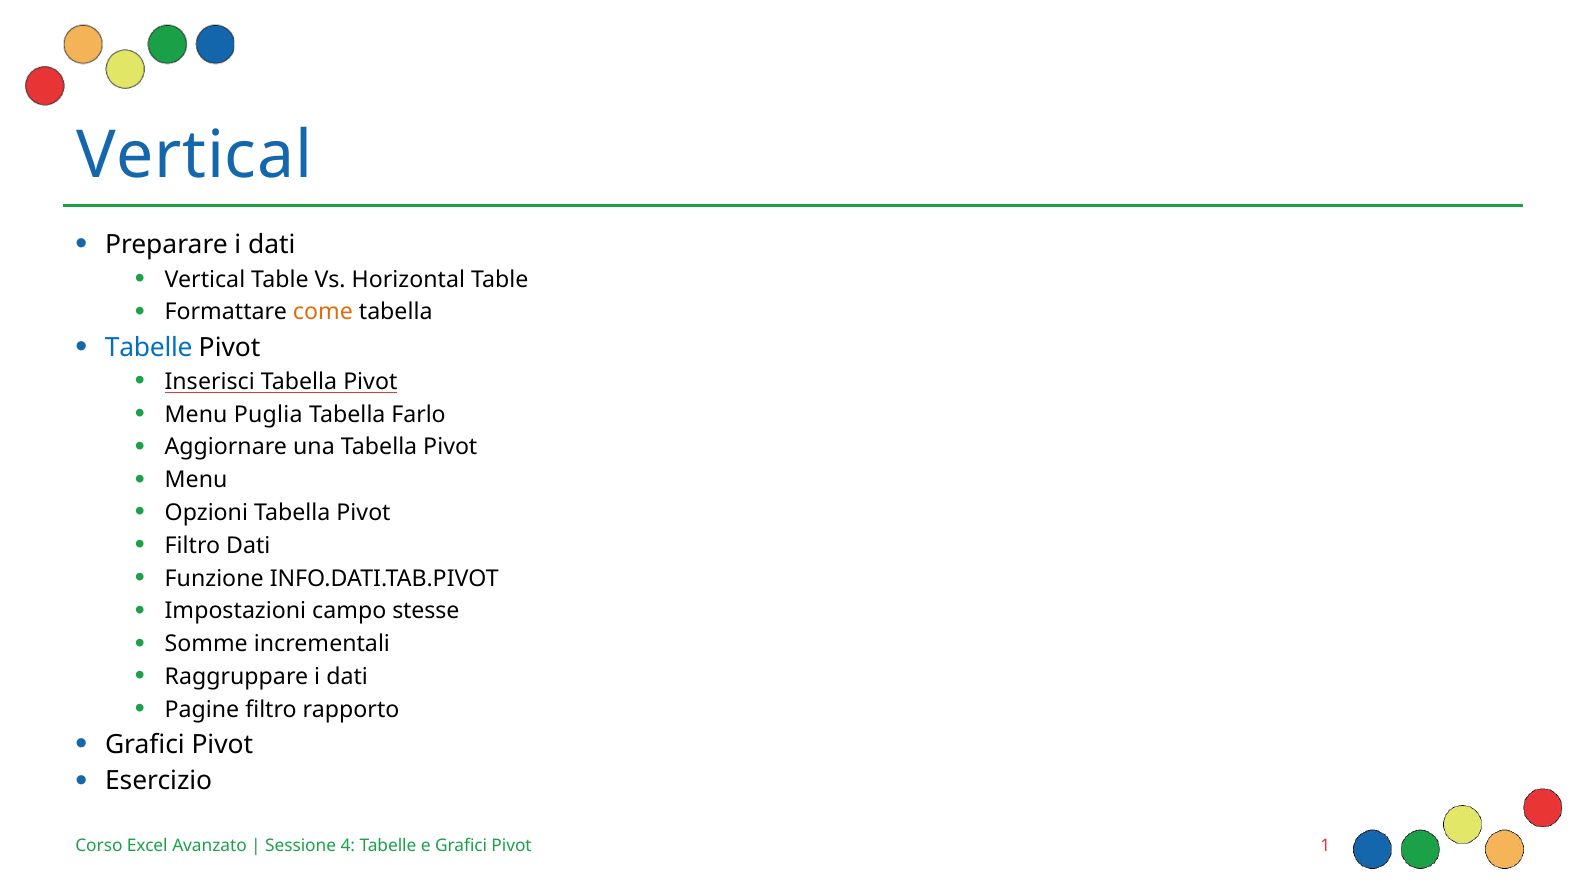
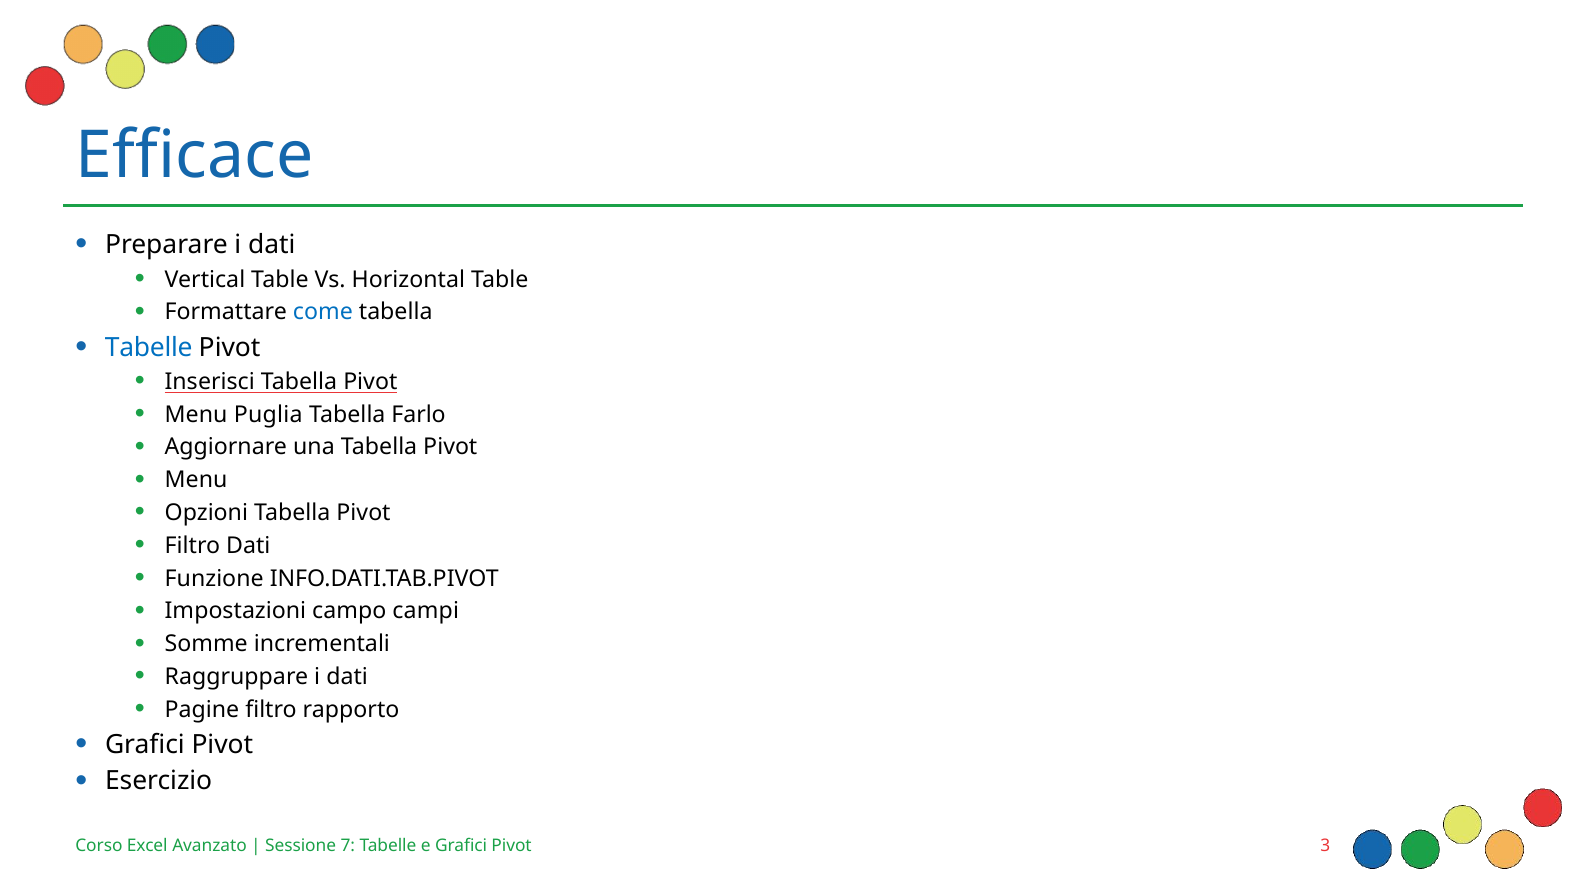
Vertical at (194, 156): Vertical -> Efficace
come colour: orange -> blue
stesse: stesse -> campi
4: 4 -> 7
1: 1 -> 3
